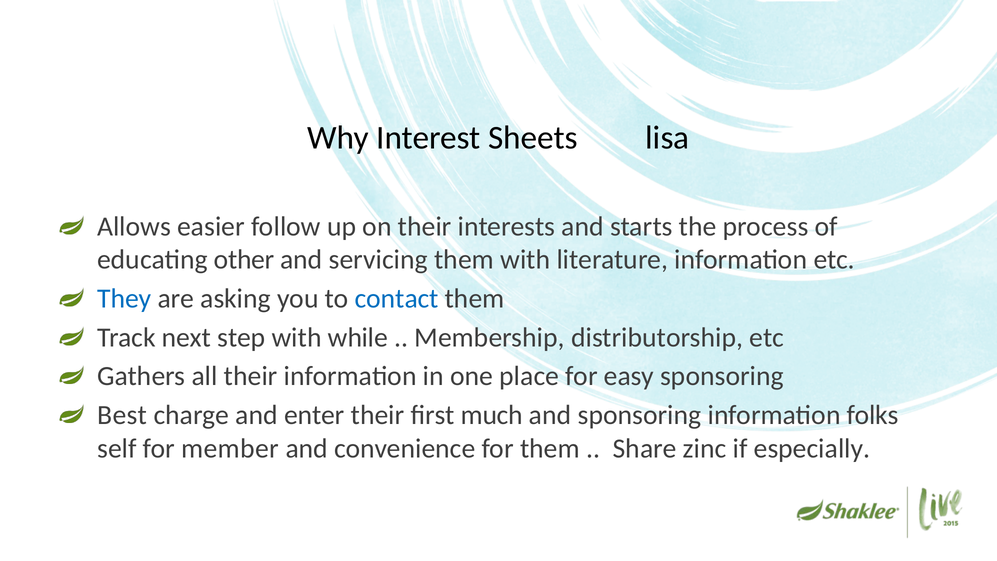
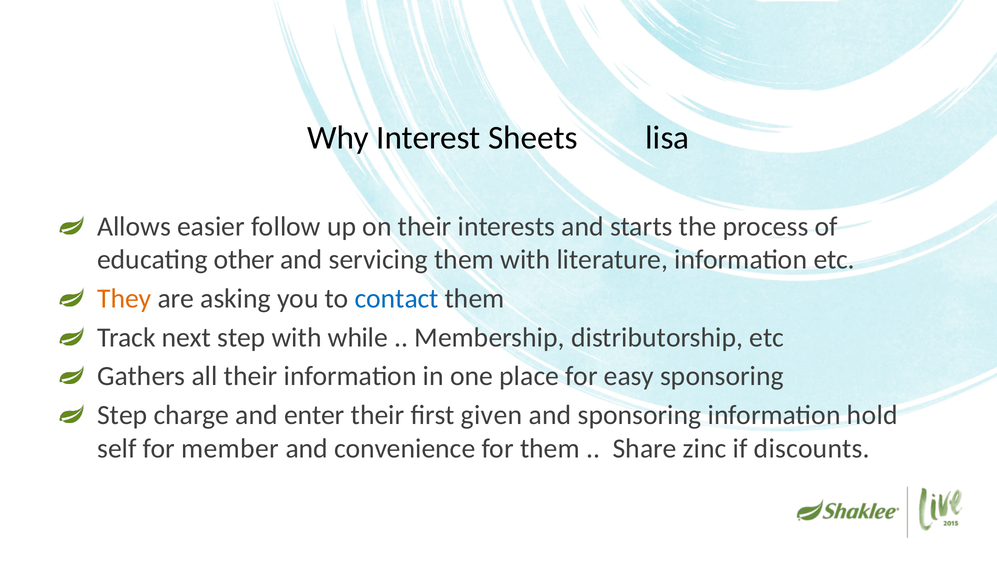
They colour: blue -> orange
Best at (122, 415): Best -> Step
much: much -> given
folks: folks -> hold
especially: especially -> discounts
